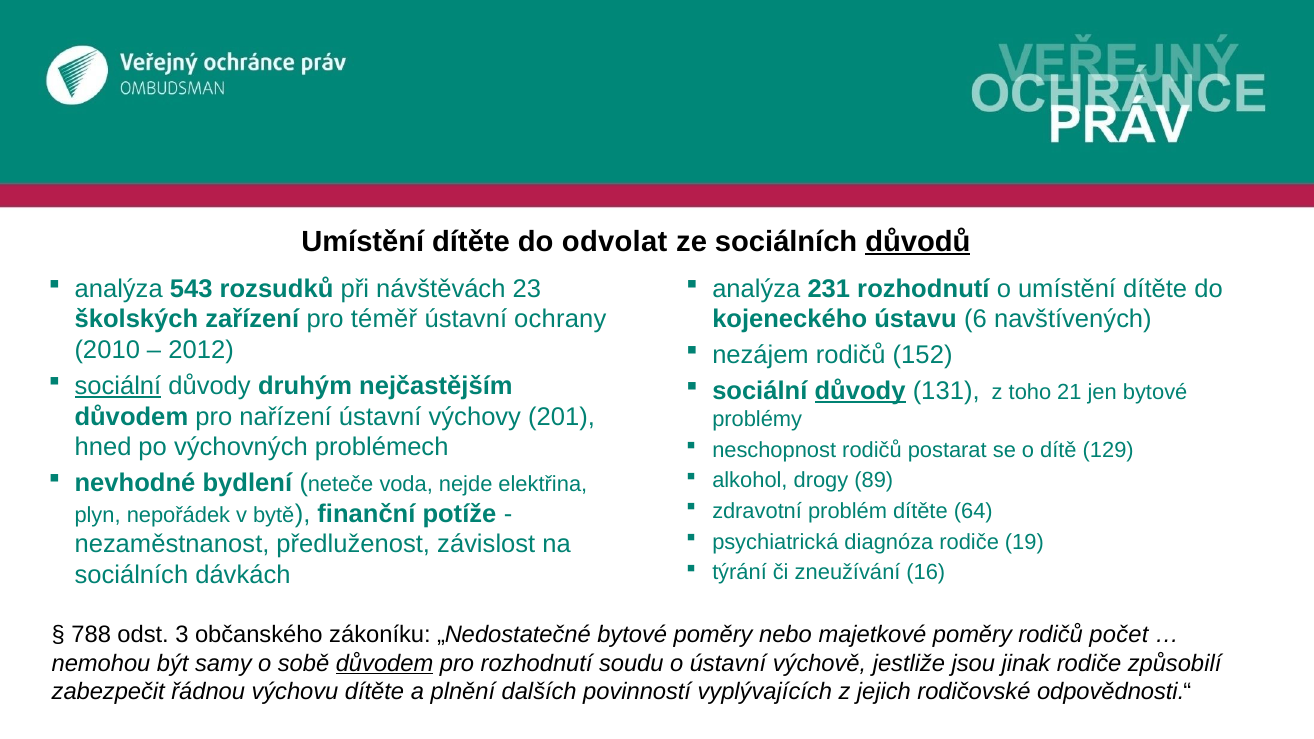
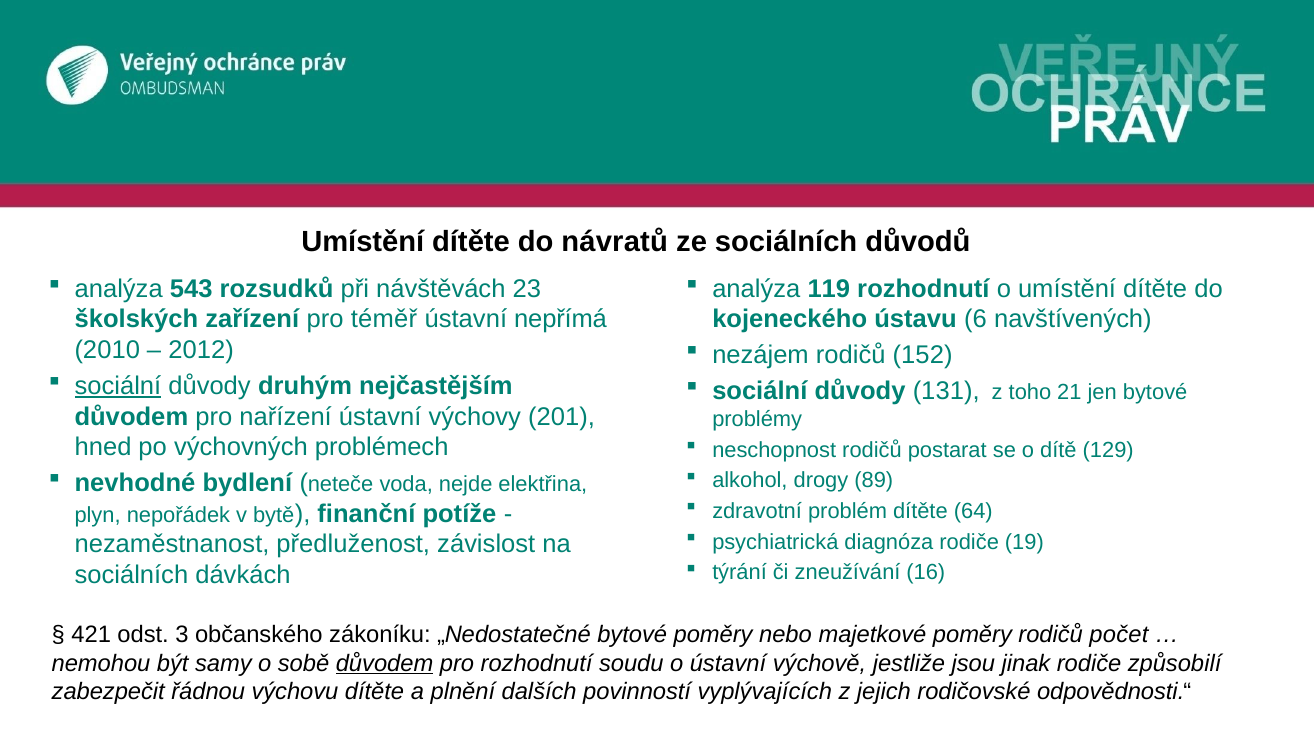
odvolat: odvolat -> návratů
důvodů underline: present -> none
231: 231 -> 119
ochrany: ochrany -> nepřímá
důvody at (860, 391) underline: present -> none
788: 788 -> 421
